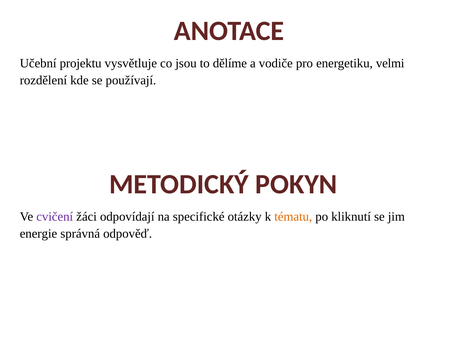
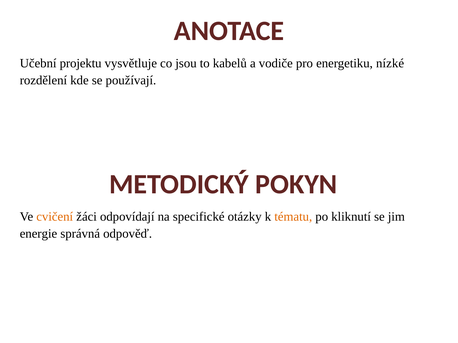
dělíme: dělíme -> kabelů
velmi: velmi -> nízké
cvičení colour: purple -> orange
